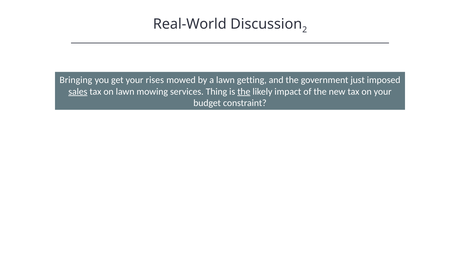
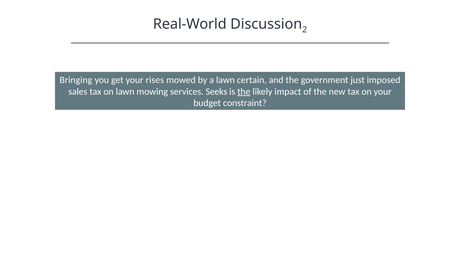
getting: getting -> certain
sales underline: present -> none
Thing: Thing -> Seeks
